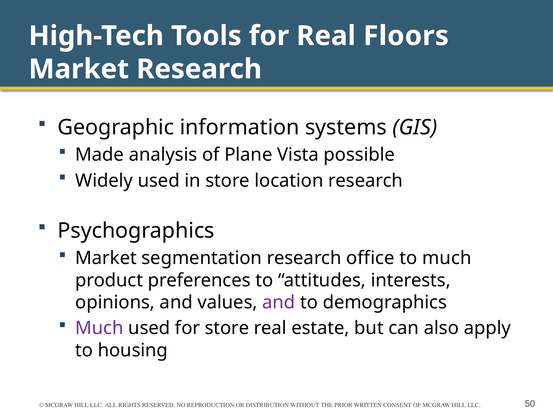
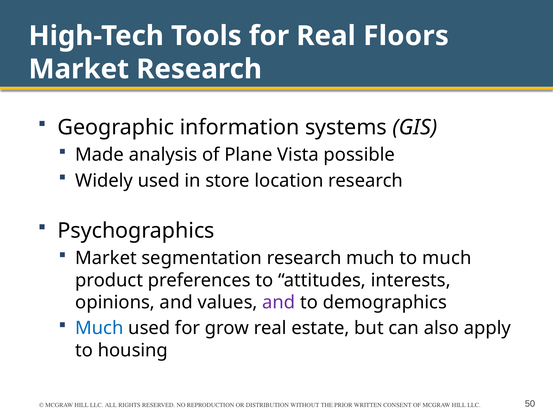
research office: office -> much
Much at (99, 328) colour: purple -> blue
for store: store -> grow
